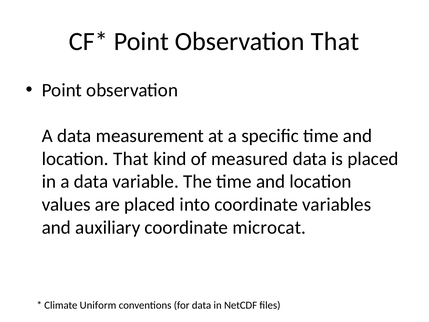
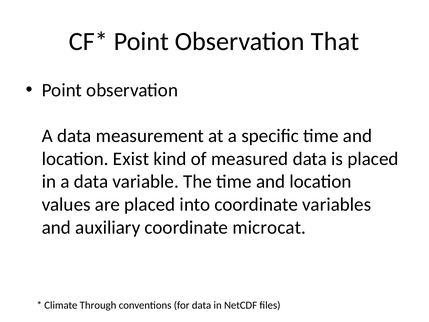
location That: That -> Exist
Uniform: Uniform -> Through
